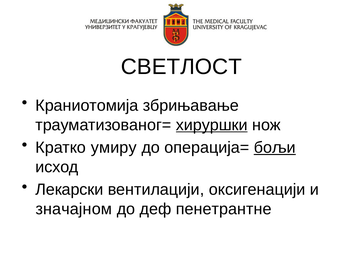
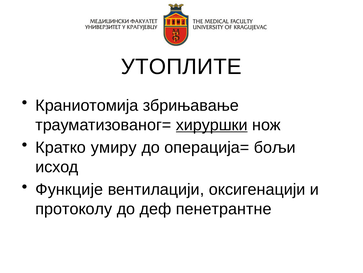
СВЕТЛОСТ: СВЕТЛОСТ -> УТОПЛИТЕ
бољи underline: present -> none
Лекарски: Лекарски -> Функције
значајном: значајном -> протoкoлу
